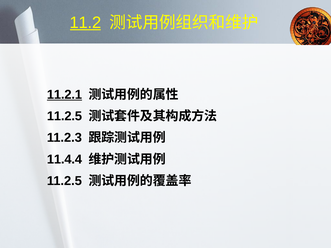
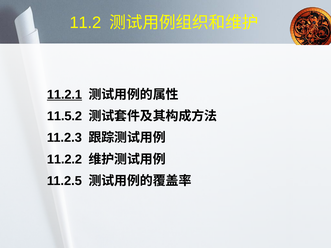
11.2 underline: present -> none
11.2.5 at (64, 116): 11.2.5 -> 11.5.2
11.4.4: 11.4.4 -> 11.2.2
